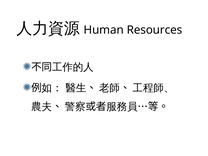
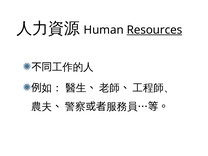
Resources underline: none -> present
